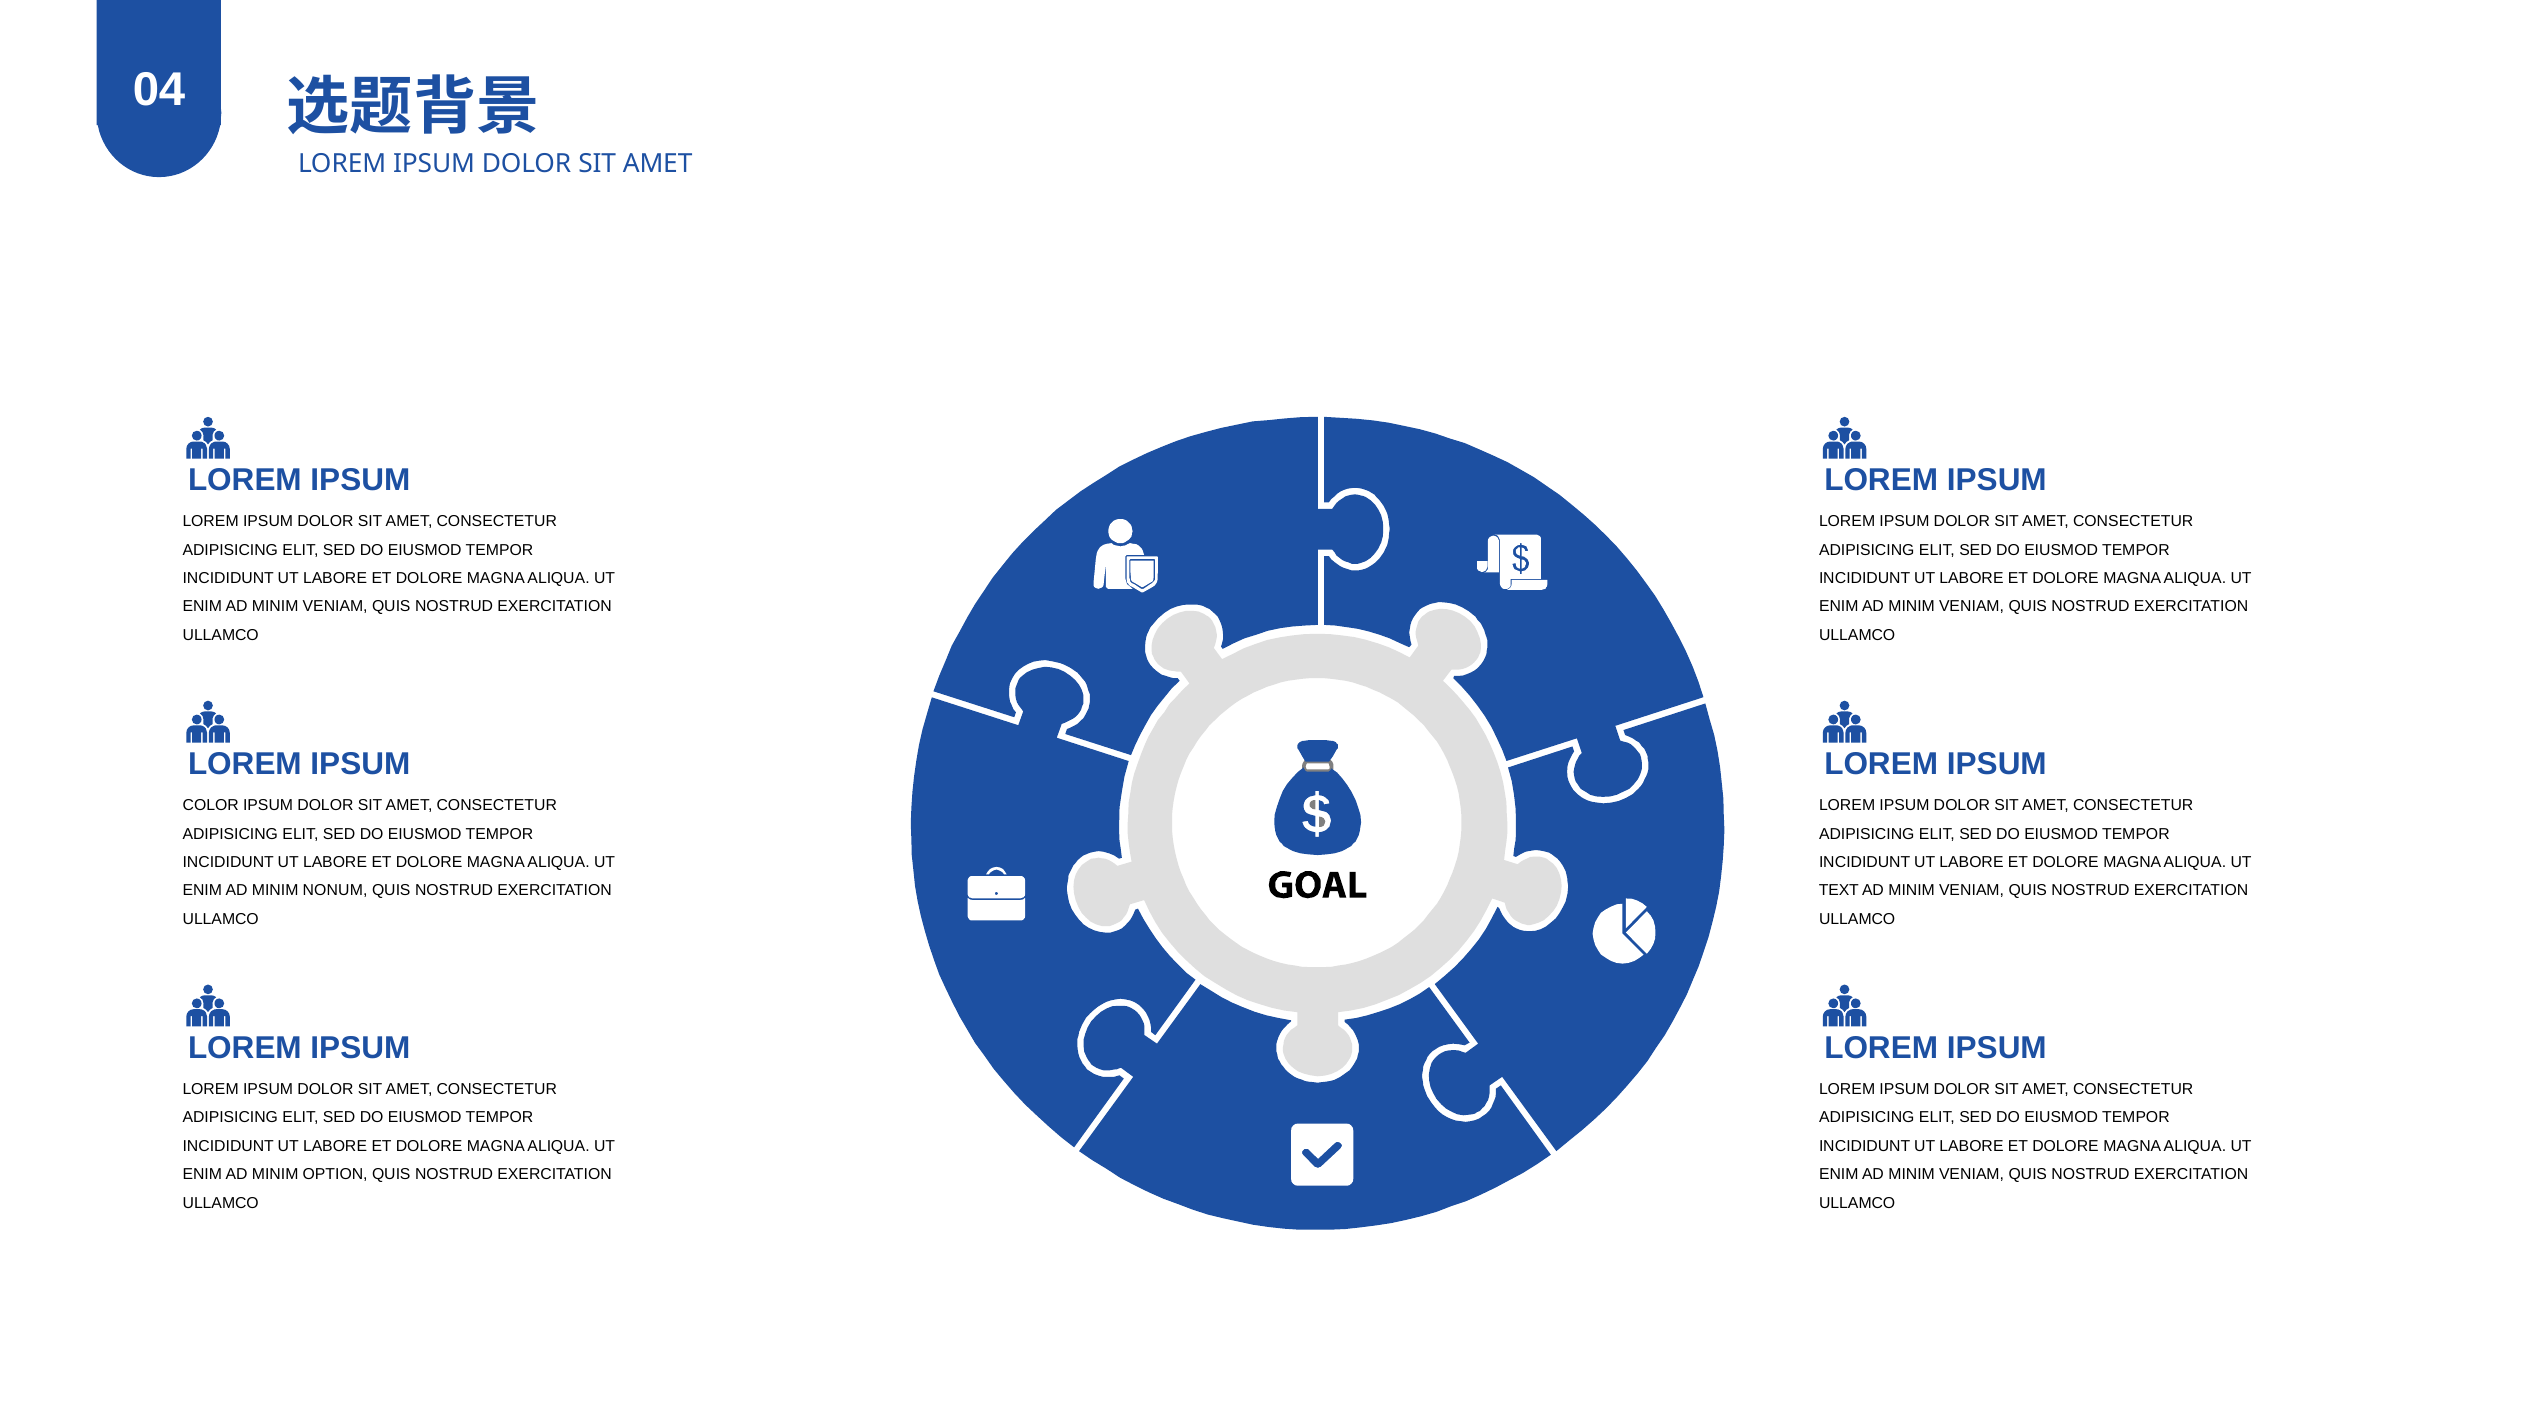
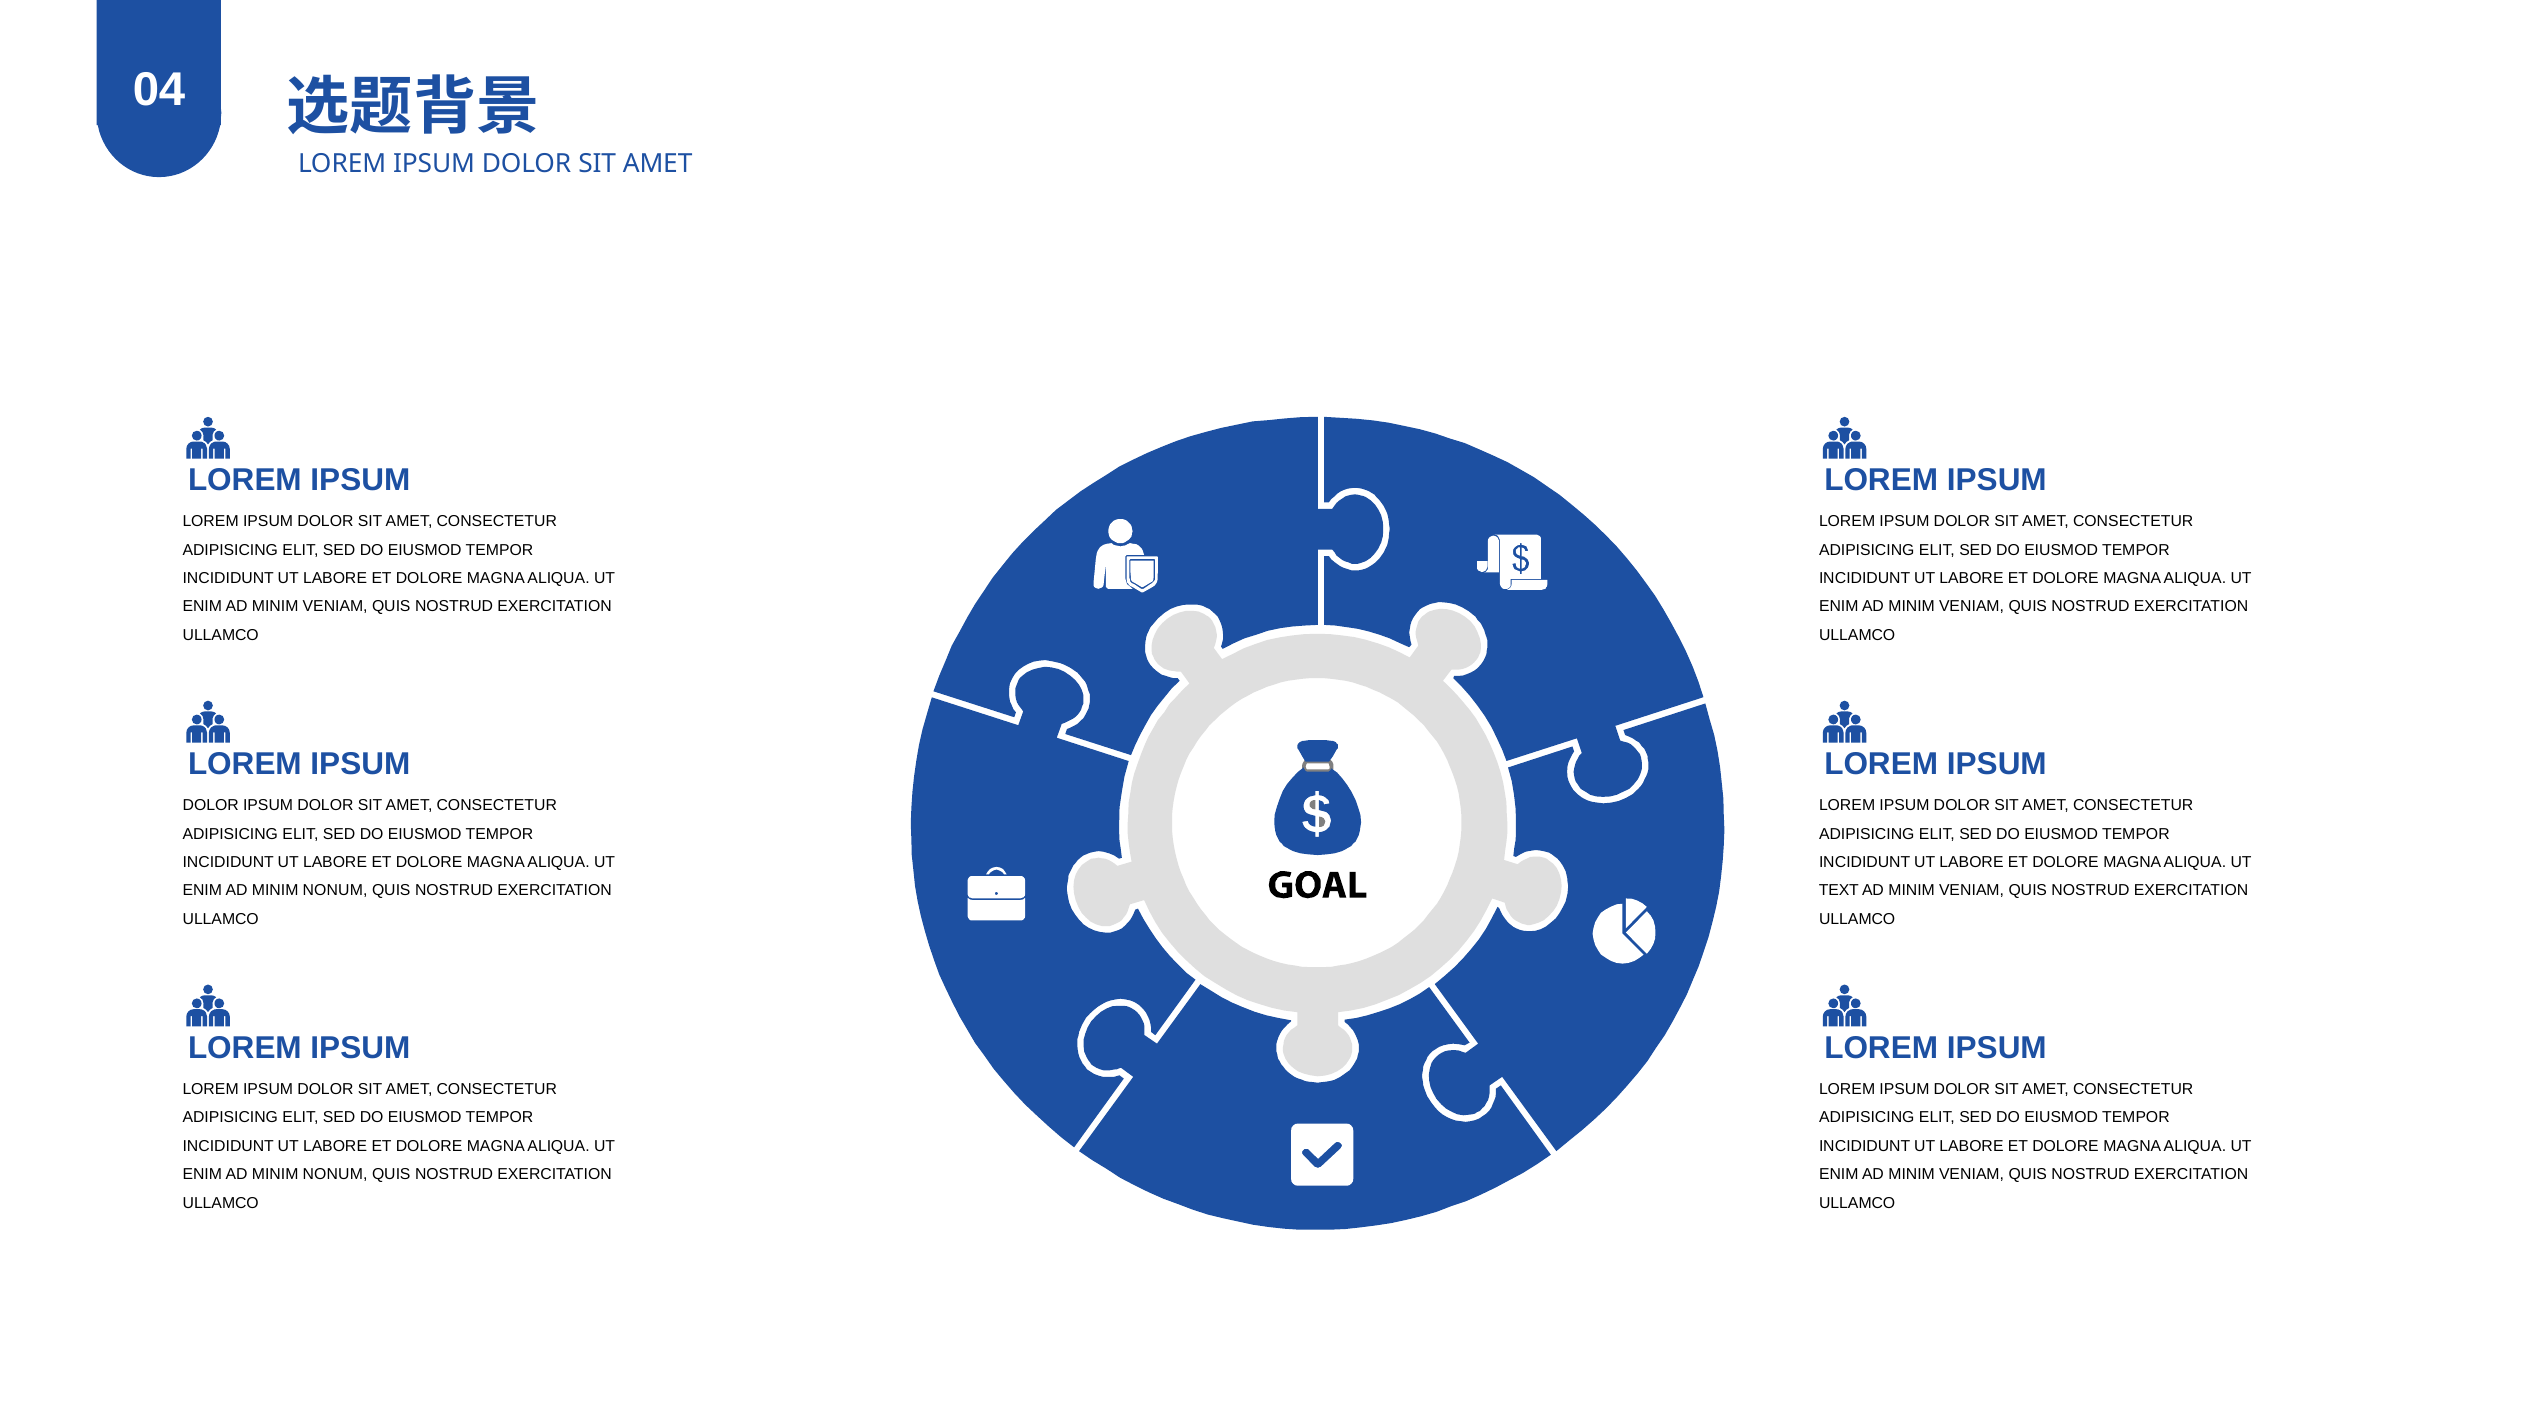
COLOR at (211, 806): COLOR -> DOLOR
OPTION at (335, 1175): OPTION -> NONUM
